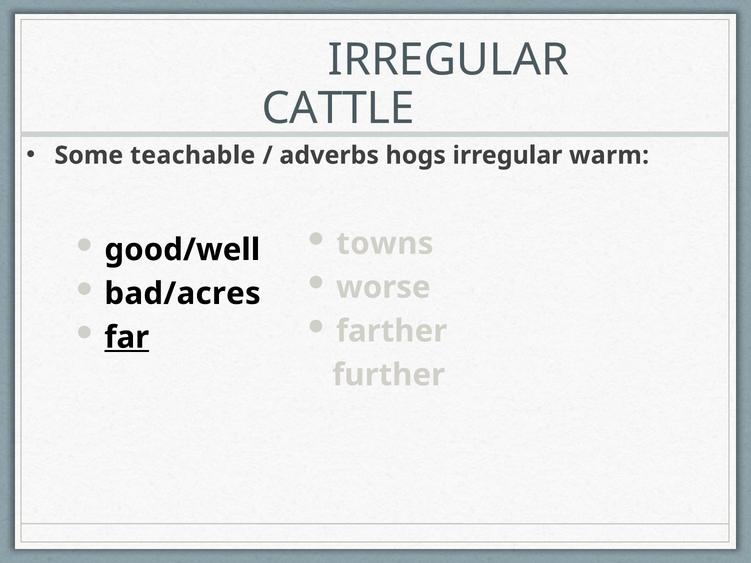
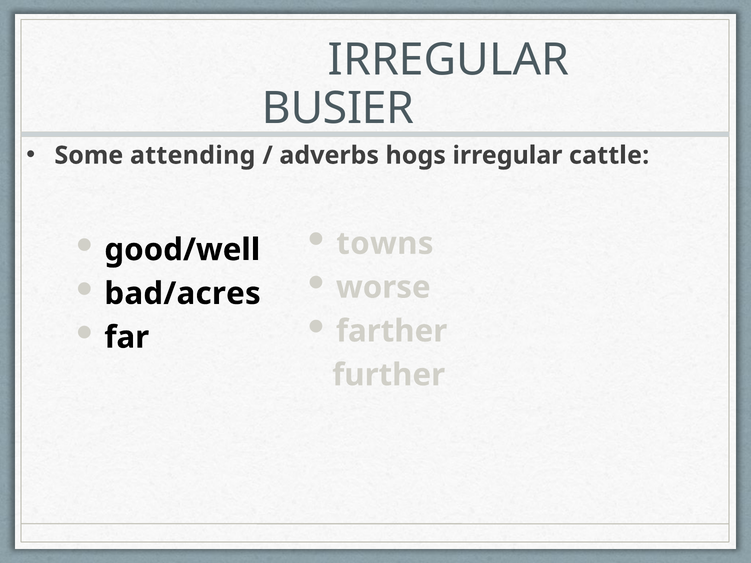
CATTLE: CATTLE -> BUSIER
teachable: teachable -> attending
warm: warm -> cattle
far underline: present -> none
